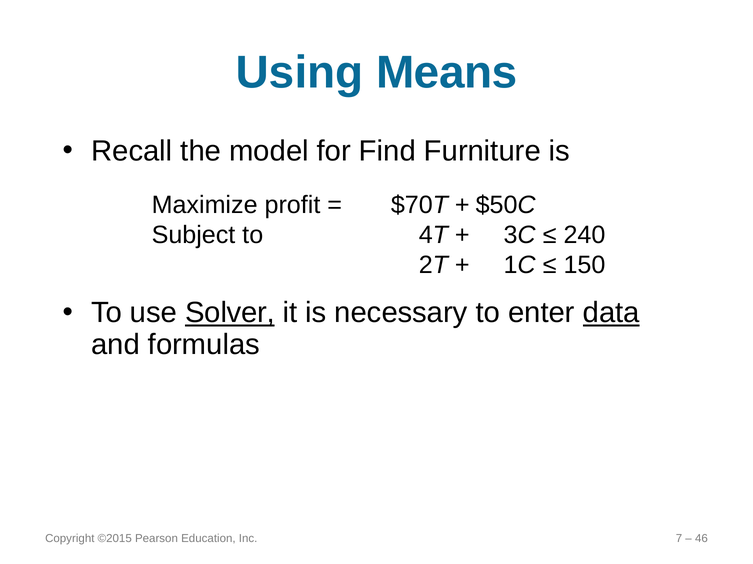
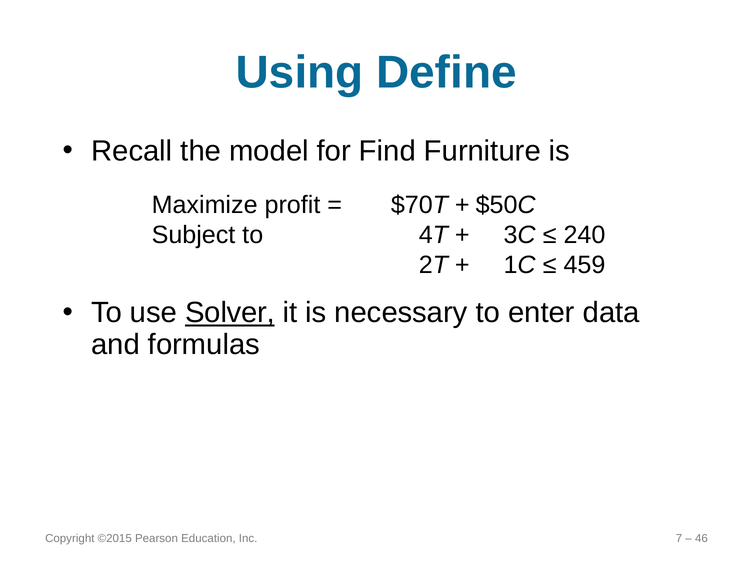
Means: Means -> Define
150: 150 -> 459
data underline: present -> none
